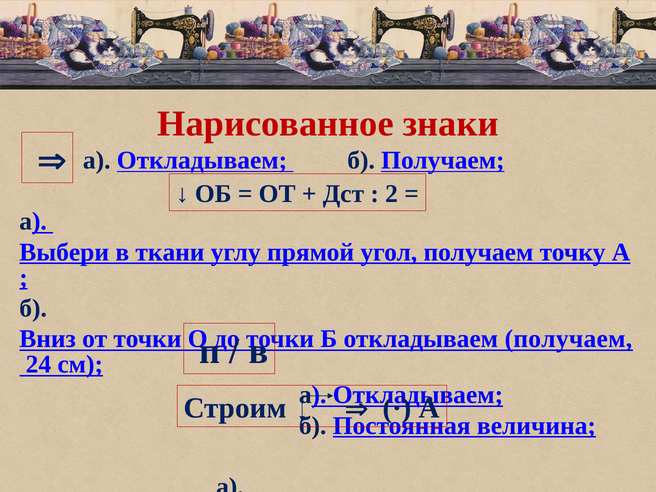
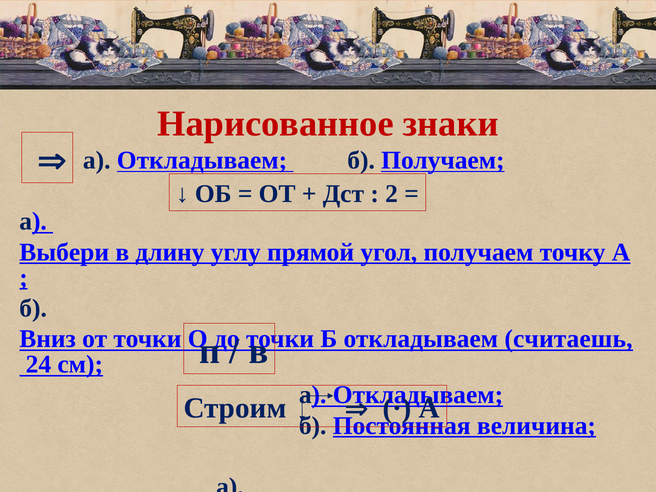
ткани: ткани -> длину
откладываем получаем: получаем -> считаешь
